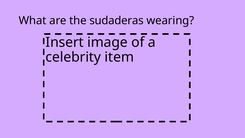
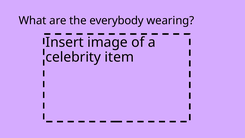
sudaderas: sudaderas -> everybody
